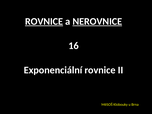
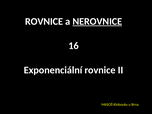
ROVNICE at (44, 21) underline: present -> none
